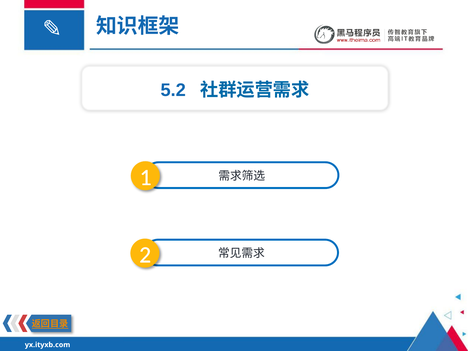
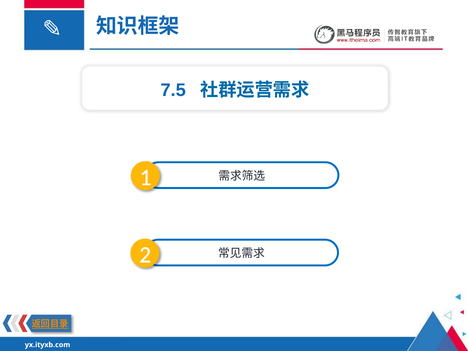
5.2: 5.2 -> 7.5
